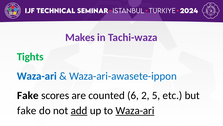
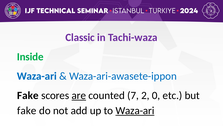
Makes: Makes -> Classic
Tights: Tights -> Inside
are underline: none -> present
6: 6 -> 7
5: 5 -> 0
add underline: present -> none
